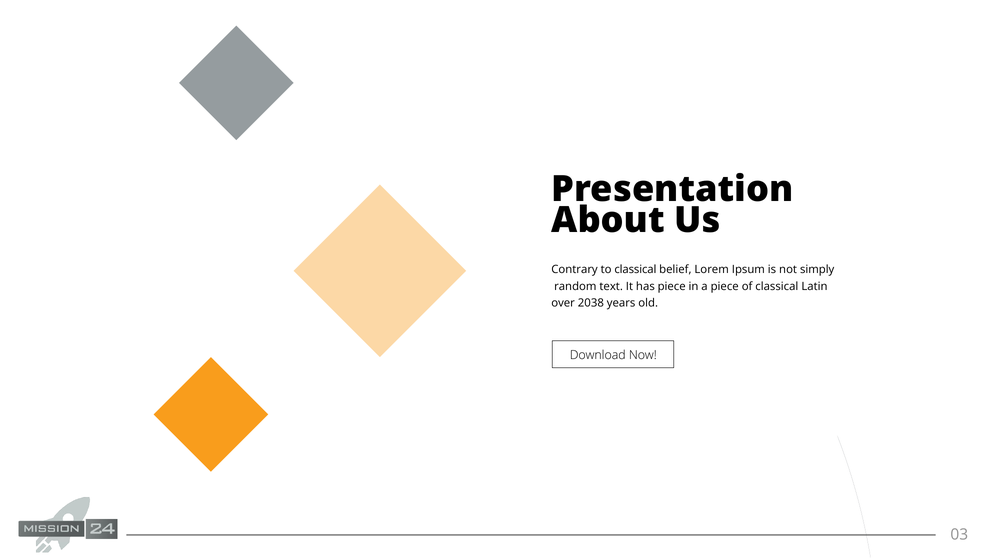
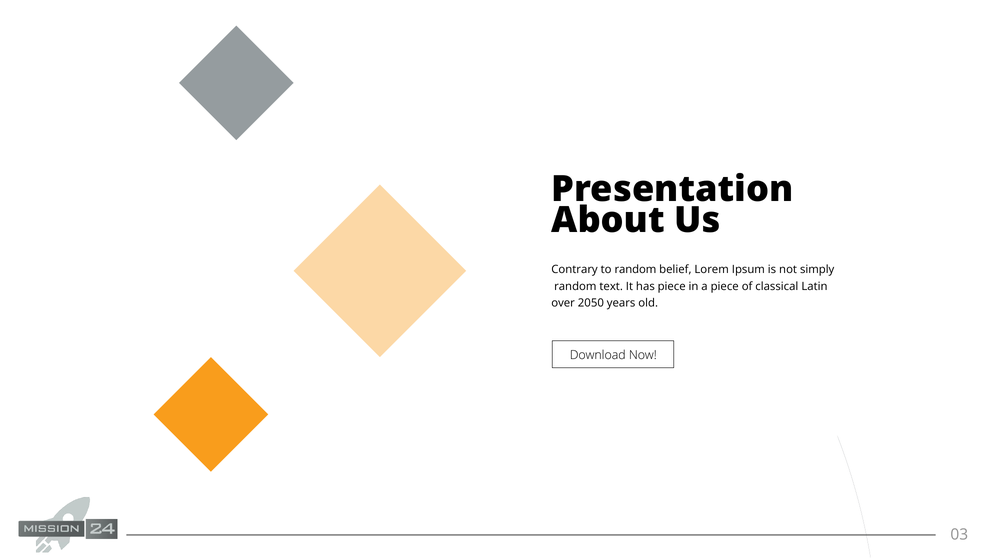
to classical: classical -> random
2038: 2038 -> 2050
